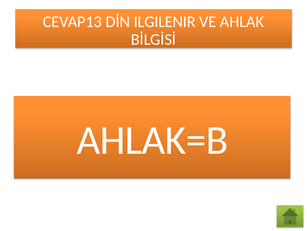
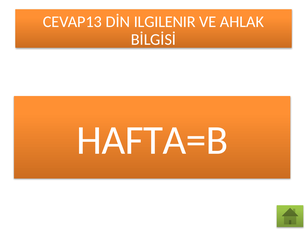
AHLAK=B: AHLAK=B -> HAFTA=B
